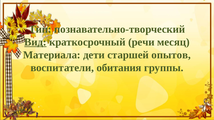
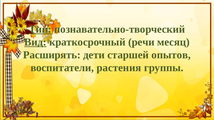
Тип underline: none -> present
Материала: Материала -> Расширять
обитания: обитания -> растения
